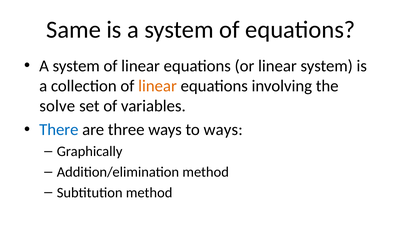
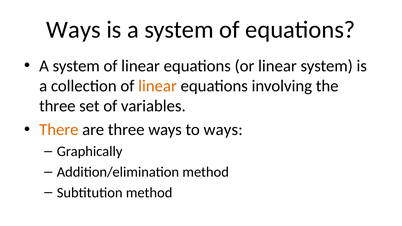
Same at (74, 30): Same -> Ways
solve at (57, 106): solve -> three
There colour: blue -> orange
